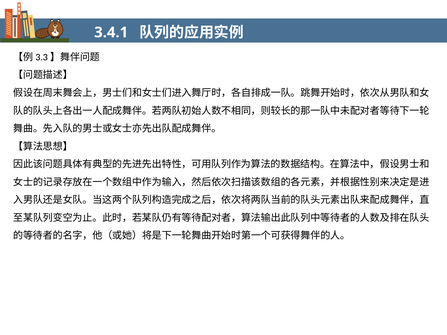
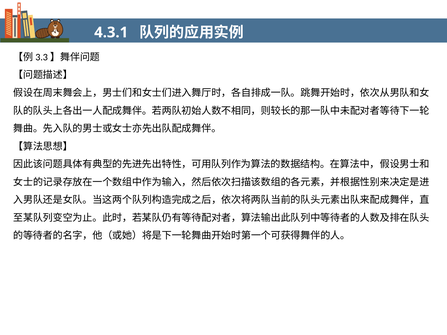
3.4.1: 3.4.1 -> 4.3.1
